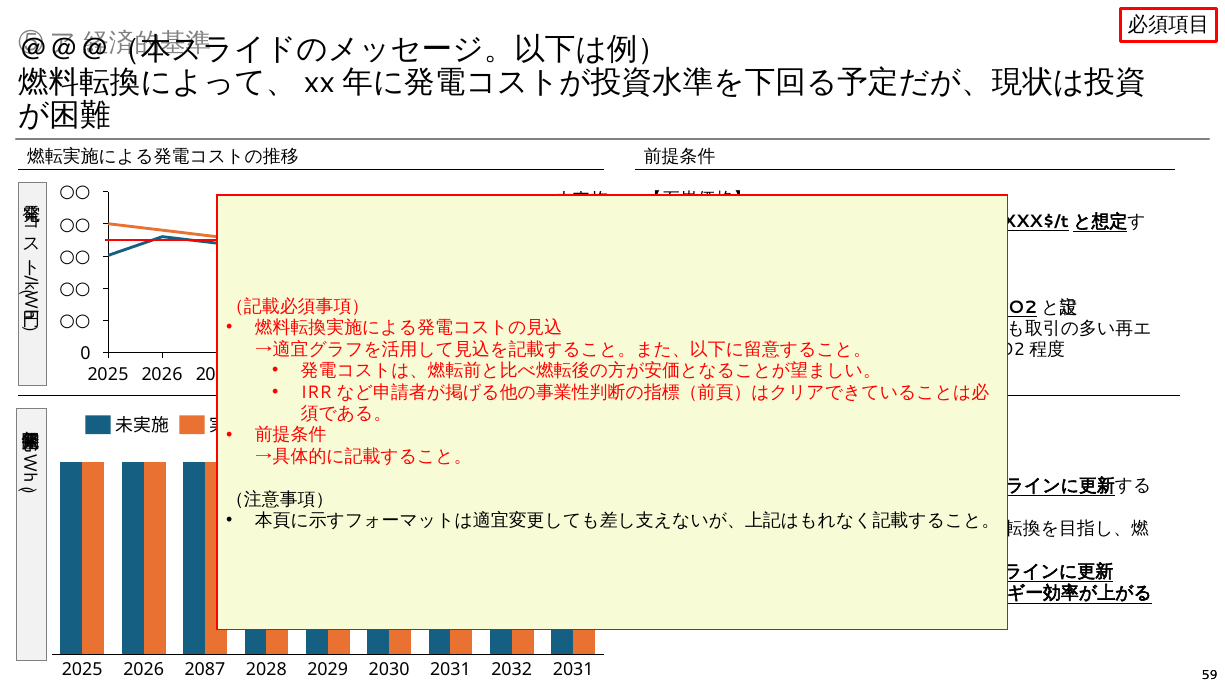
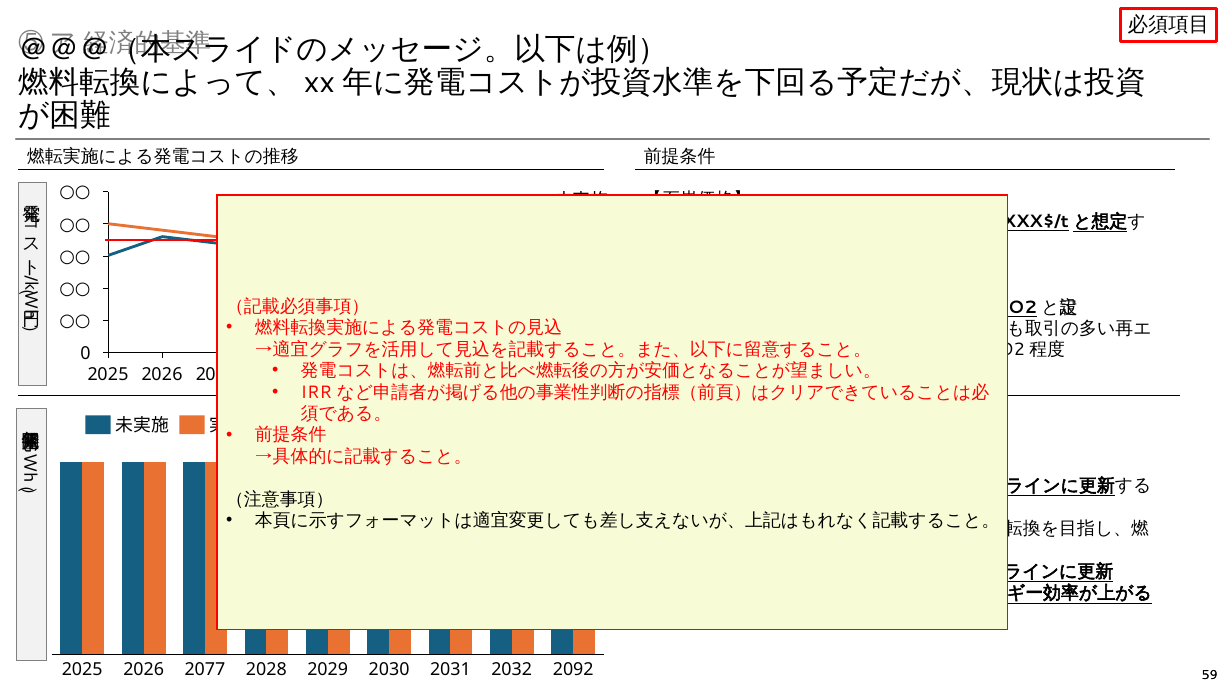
2087: 2087 -> 2077
2032 2031: 2031 -> 2092
